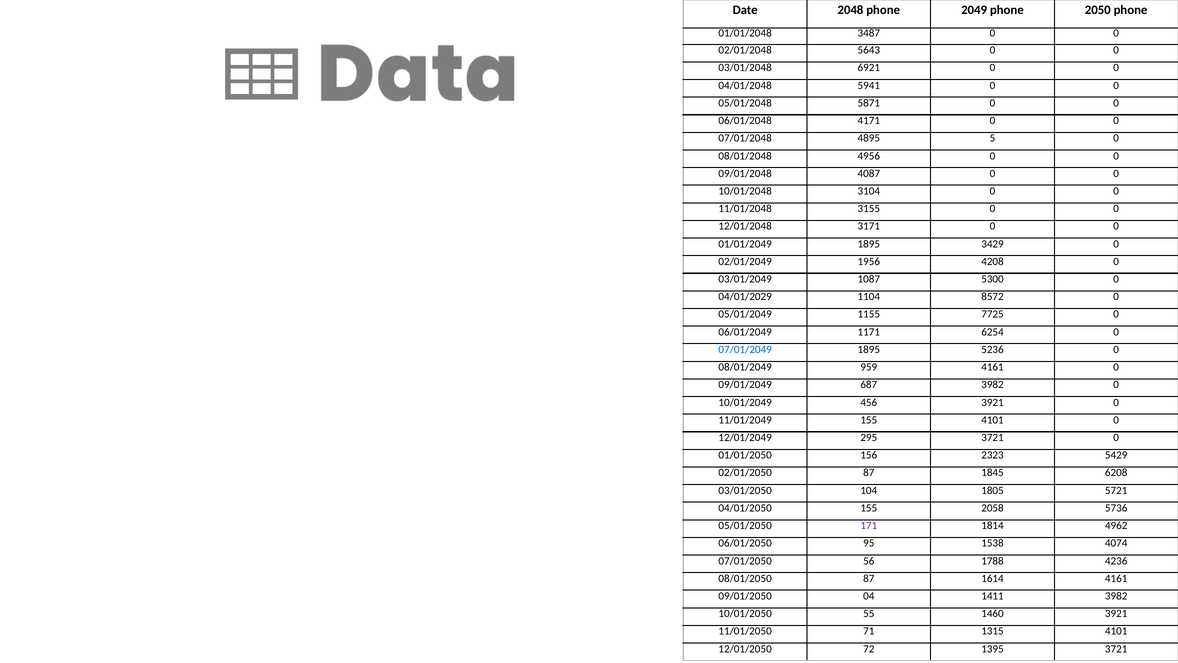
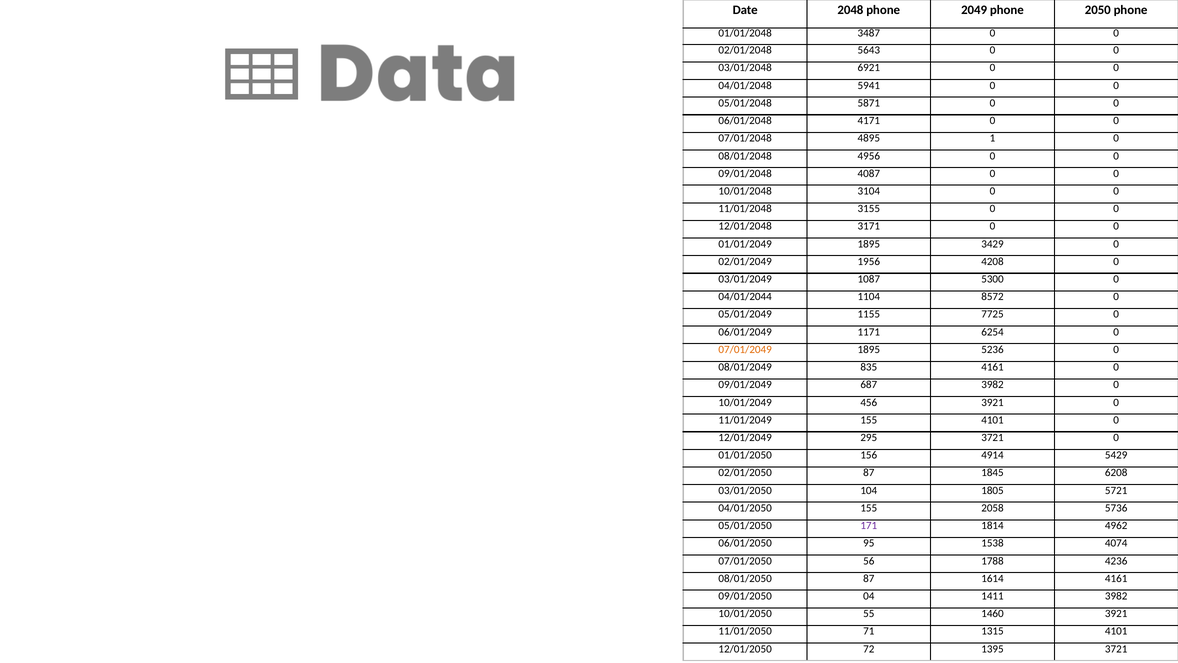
5: 5 -> 1
04/01/2029: 04/01/2029 -> 04/01/2044
07/01/2049 colour: blue -> orange
959: 959 -> 835
2323: 2323 -> 4914
